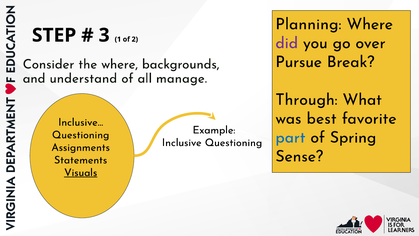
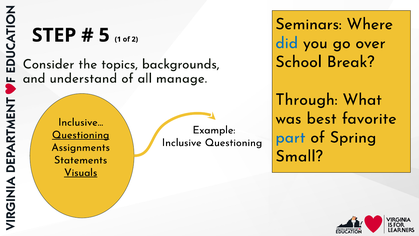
Planning: Planning -> Seminars
3: 3 -> 5
did colour: purple -> blue
Pursue: Pursue -> School
the where: where -> topics
Questioning at (81, 135) underline: none -> present
Sense: Sense -> Small
